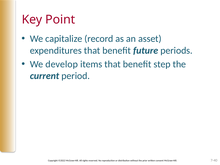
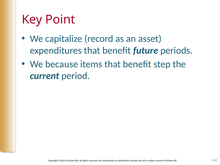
develop: develop -> because
